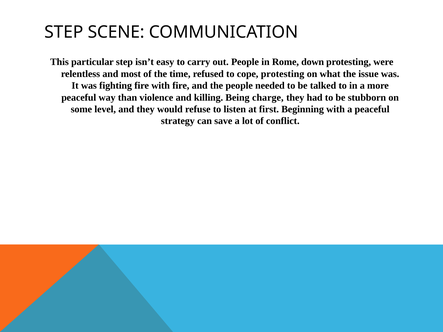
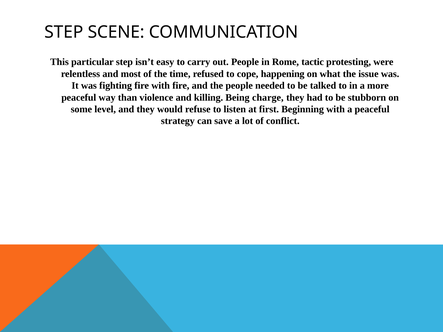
down: down -> tactic
cope protesting: protesting -> happening
